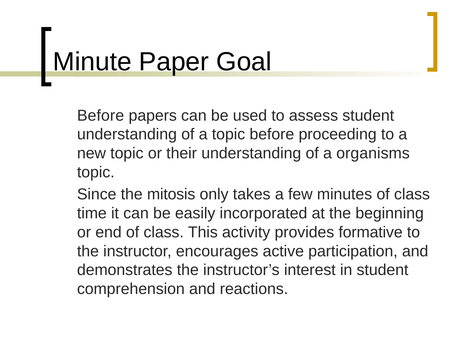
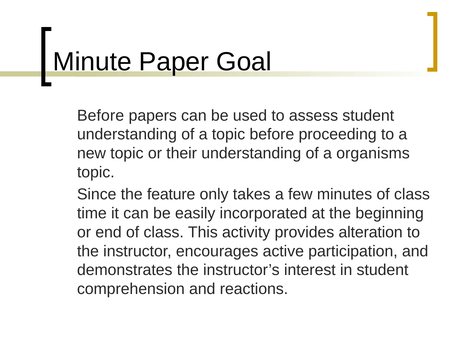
mitosis: mitosis -> feature
formative: formative -> alteration
